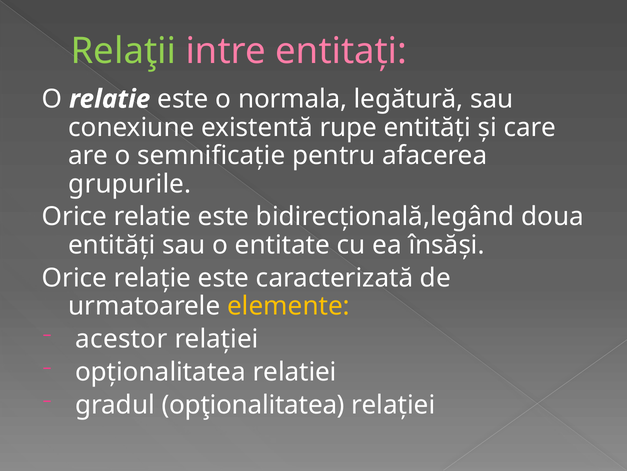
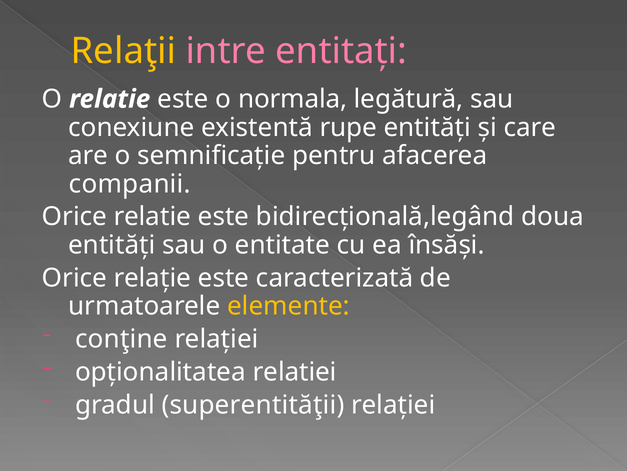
Relaţii colour: light green -> yellow
grupurile: grupurile -> companii
acestor: acestor -> conţine
gradul opţionalitatea: opţionalitatea -> superentităţii
